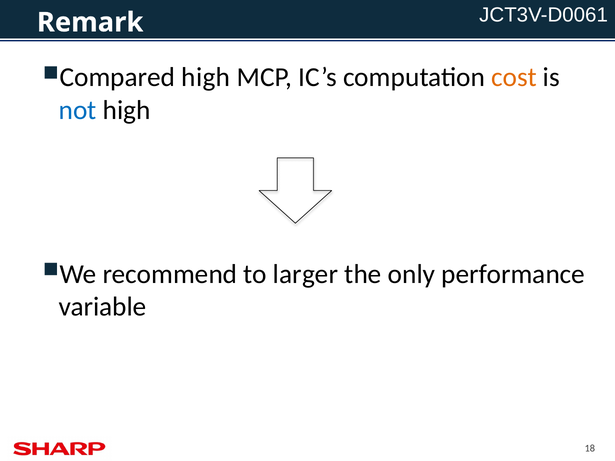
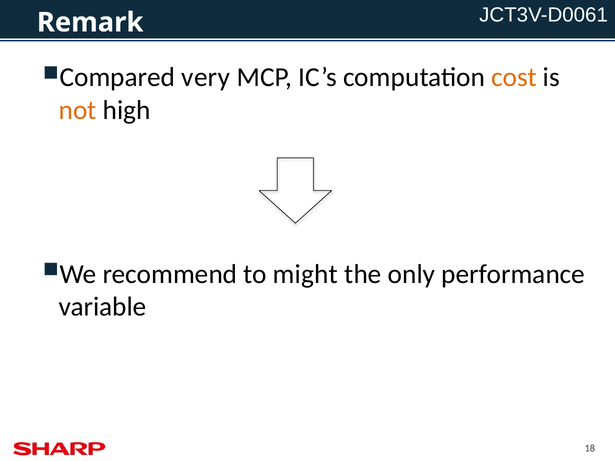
high at (206, 77): high -> very
not colour: blue -> orange
larger: larger -> might
